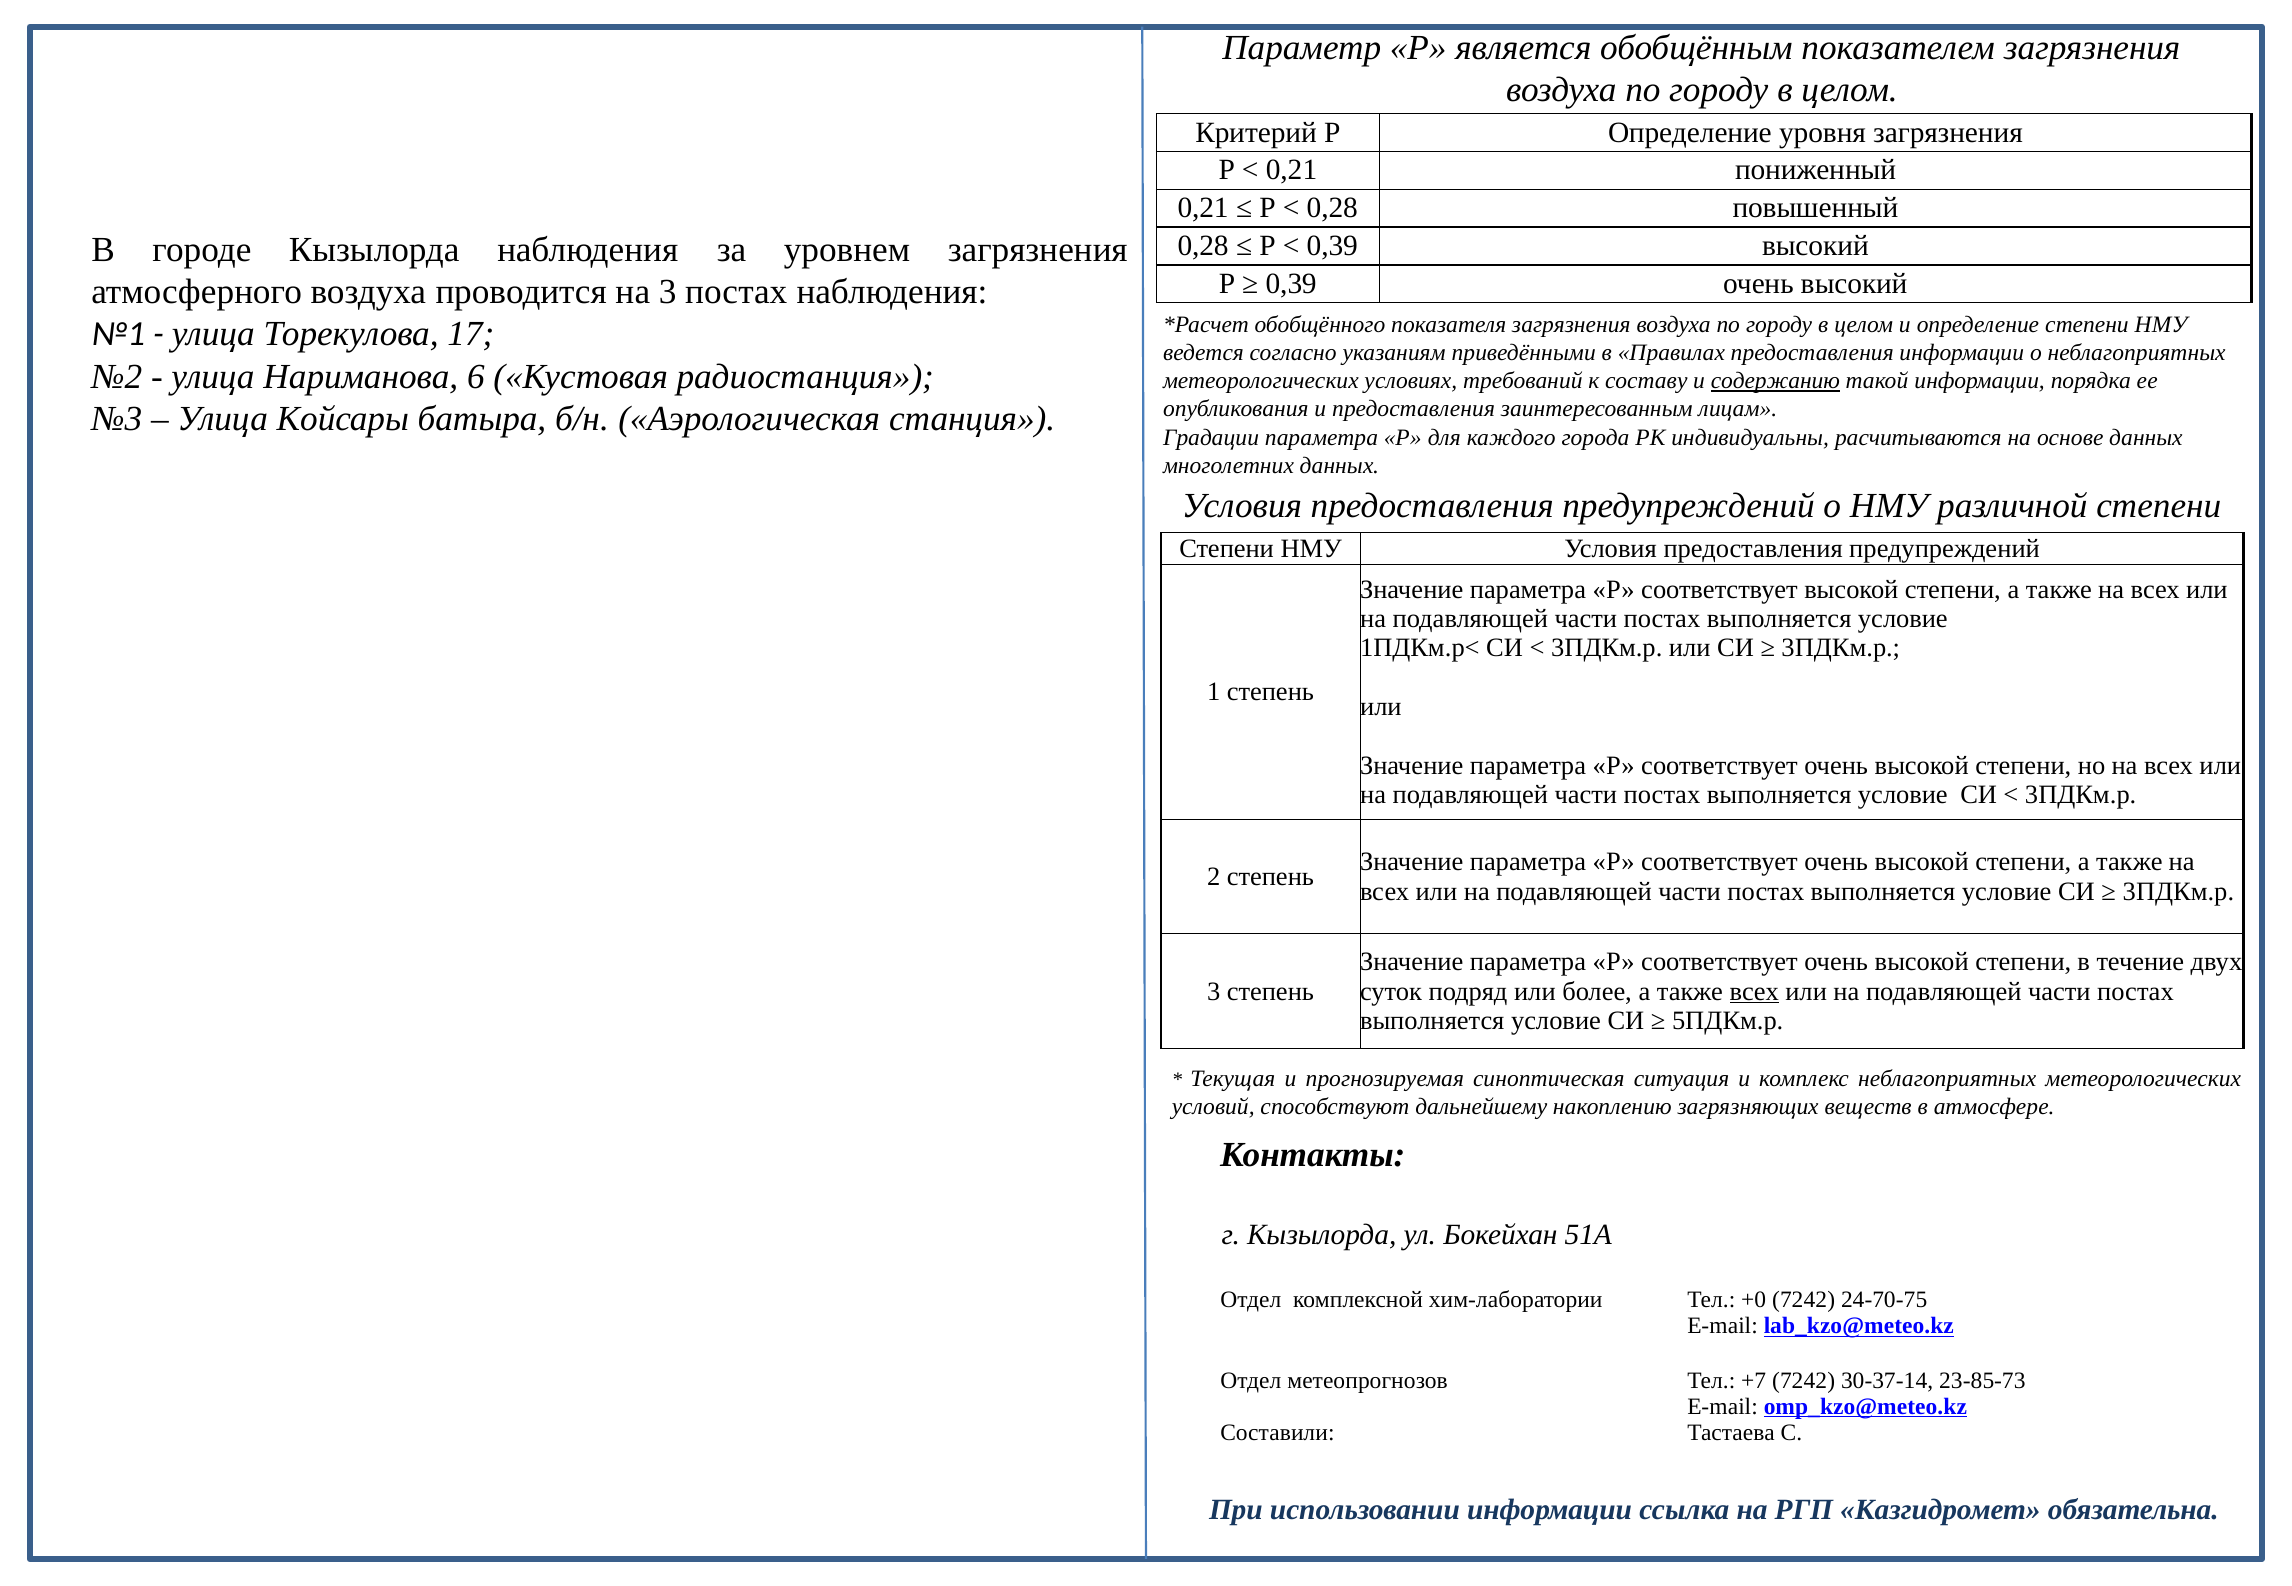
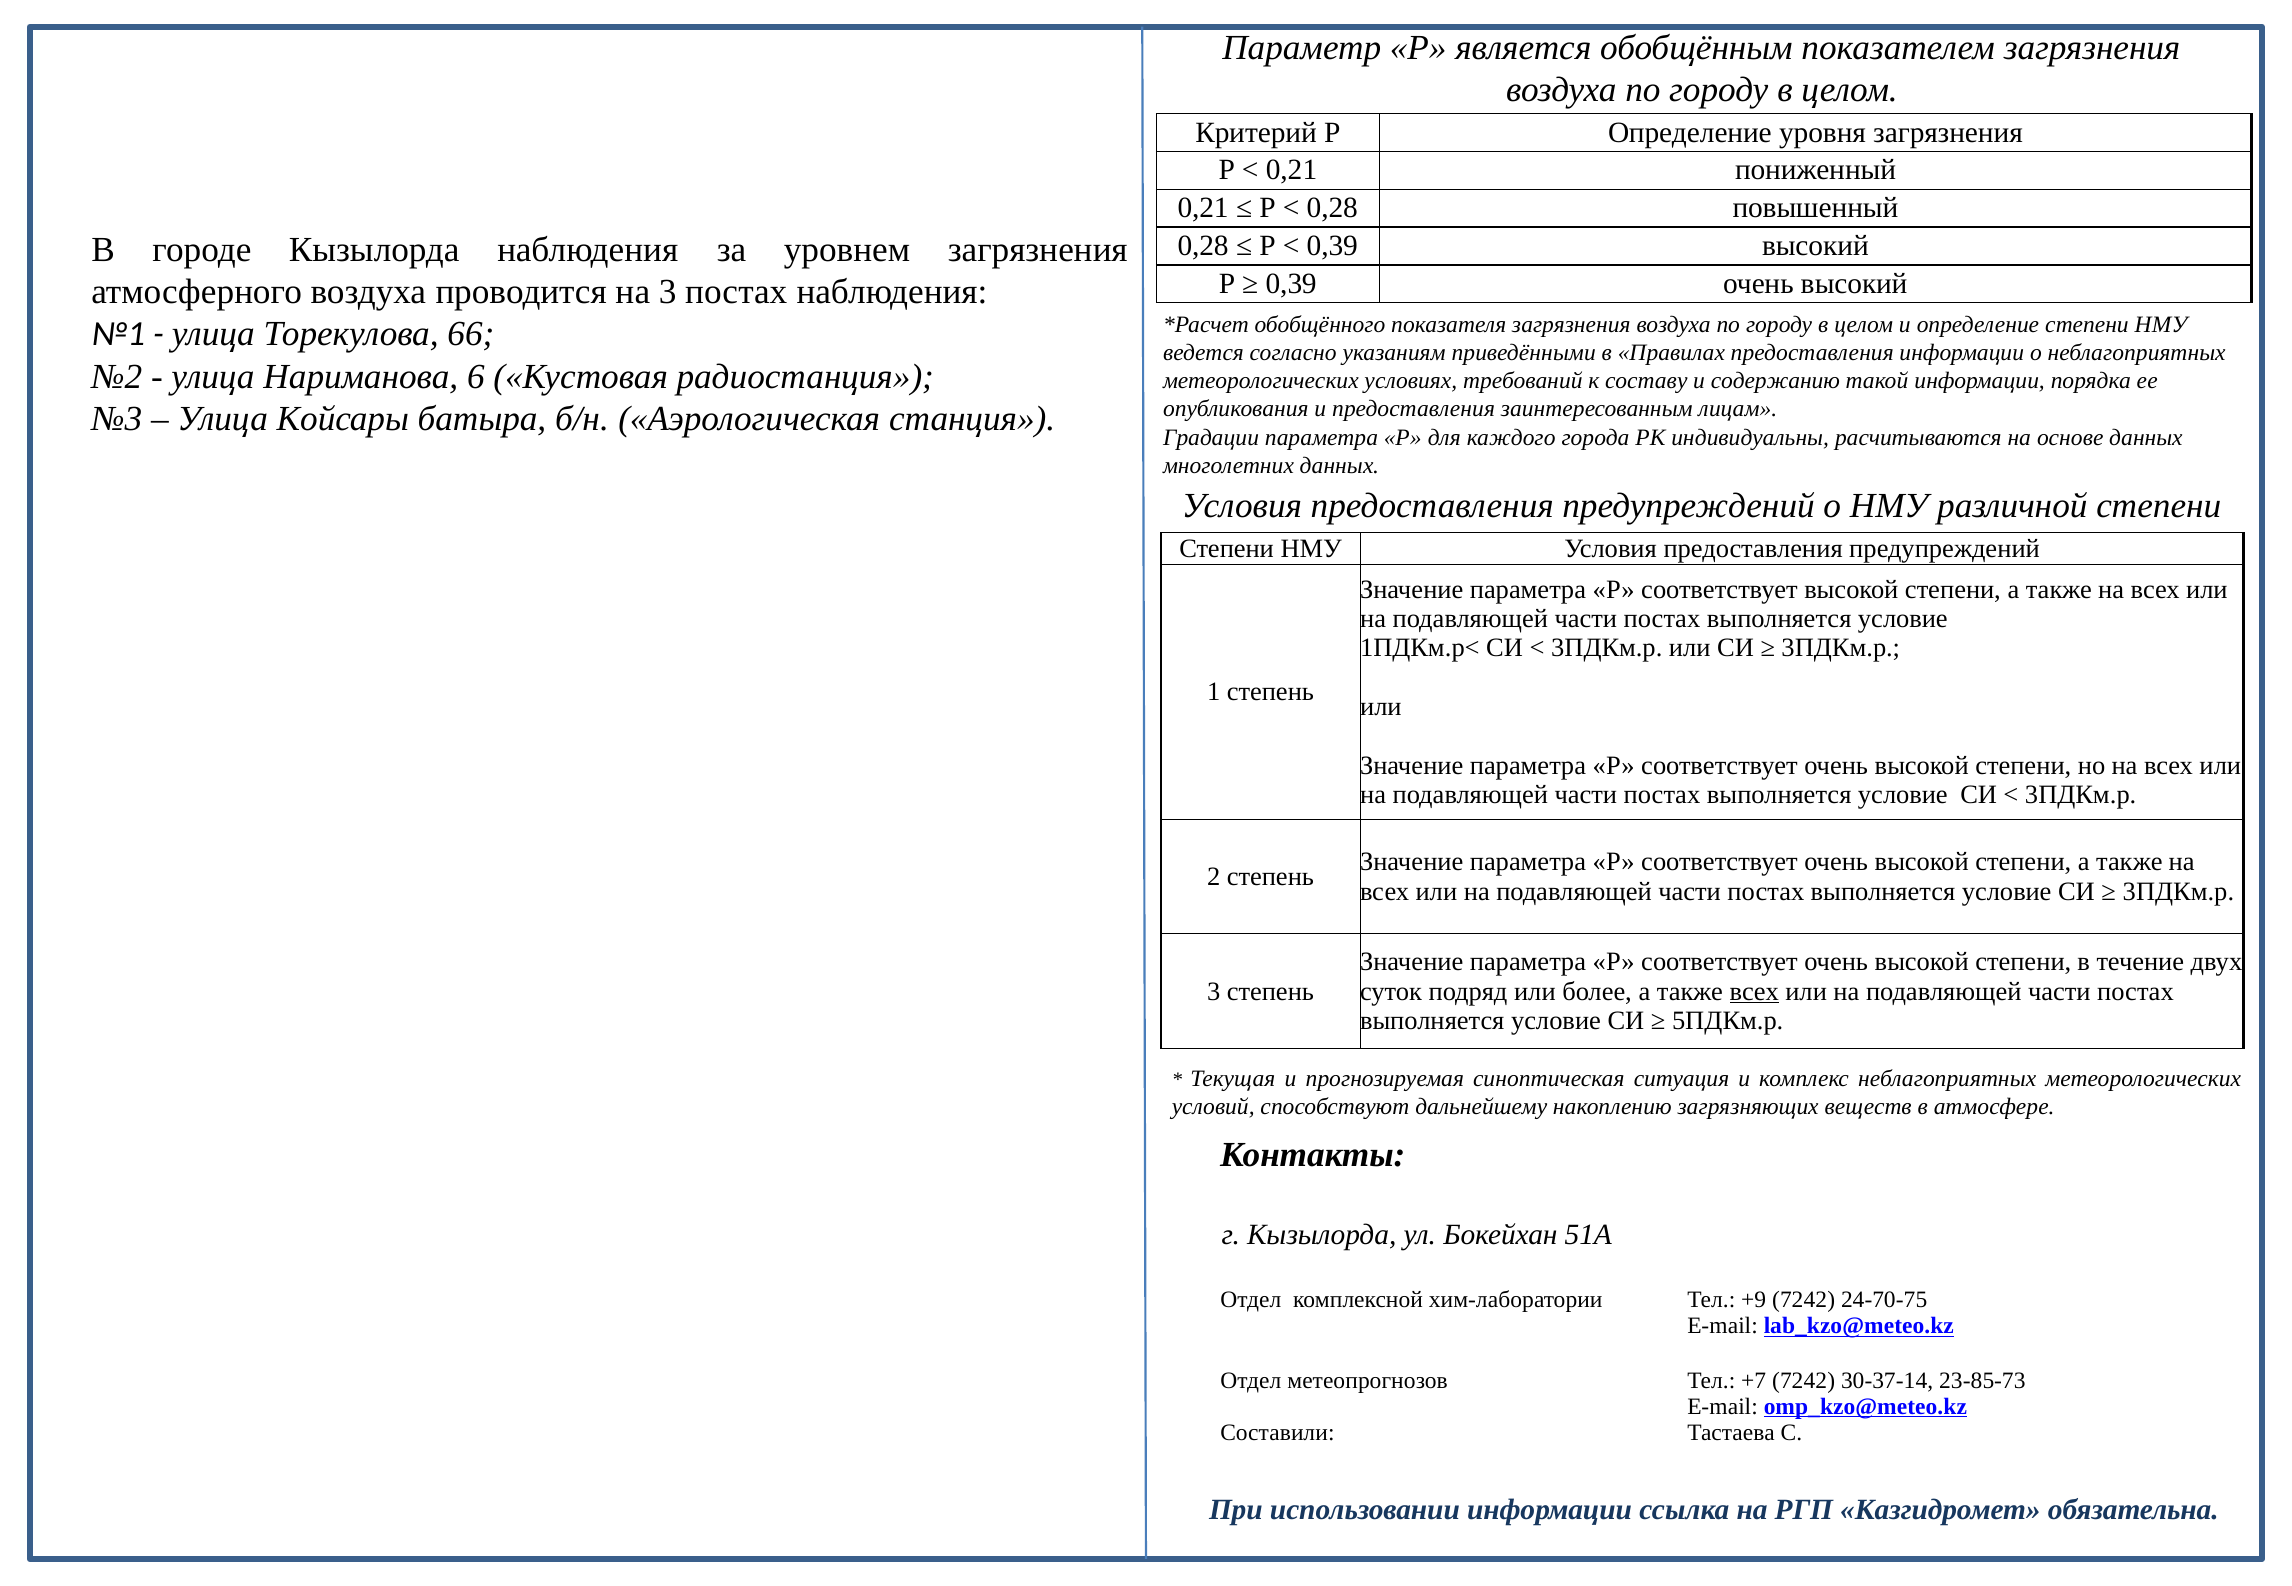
17: 17 -> 66
содержанию underline: present -> none
+0: +0 -> +9
